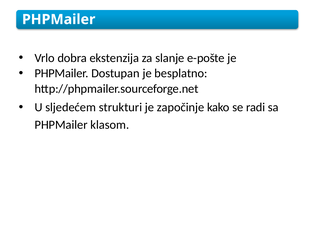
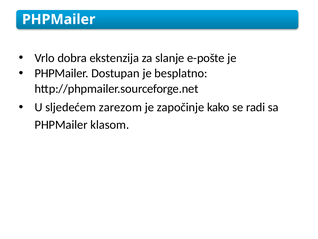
strukturi: strukturi -> zarezom
